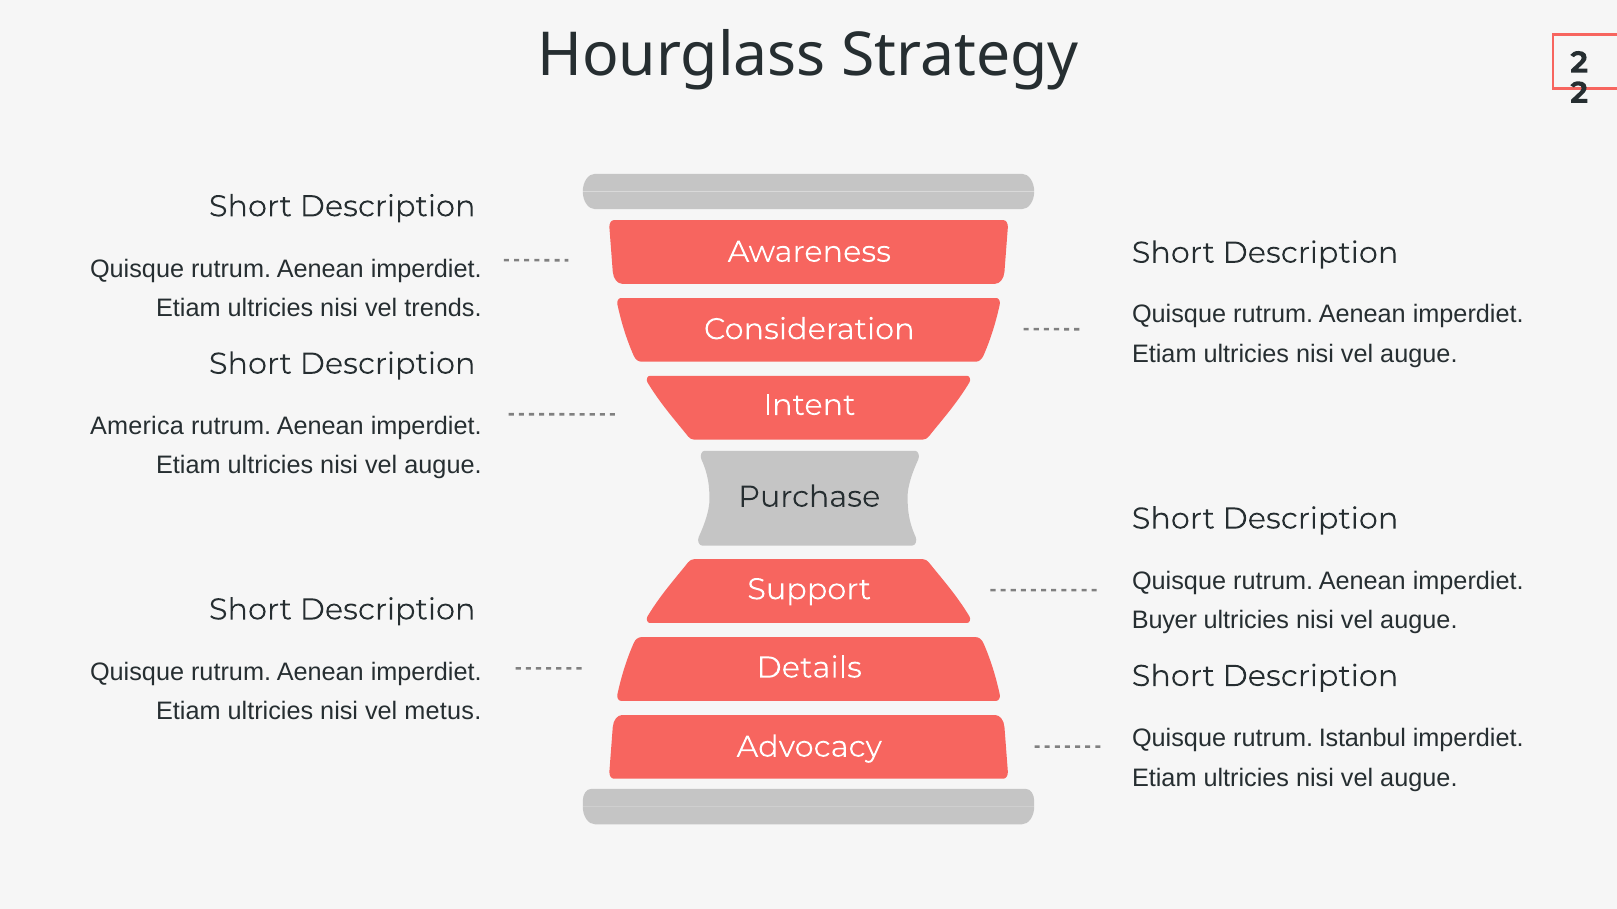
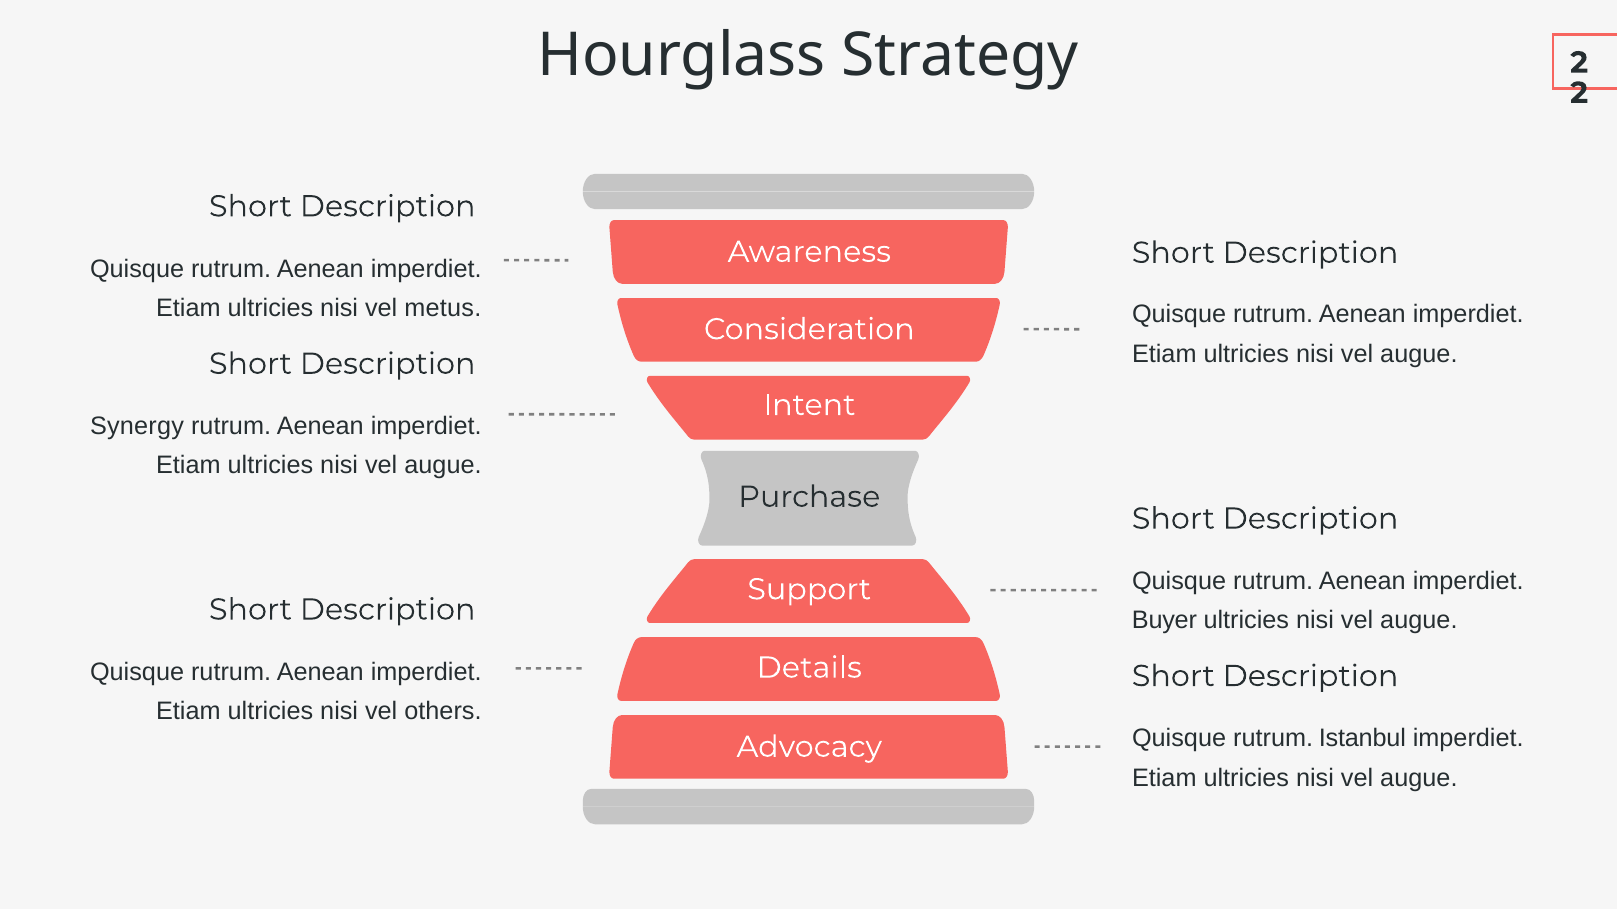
trends: trends -> metus
America: America -> Synergy
metus: metus -> others
